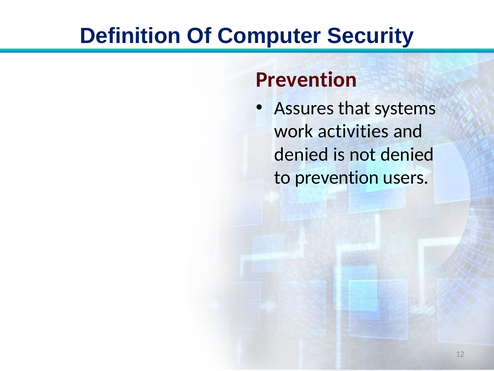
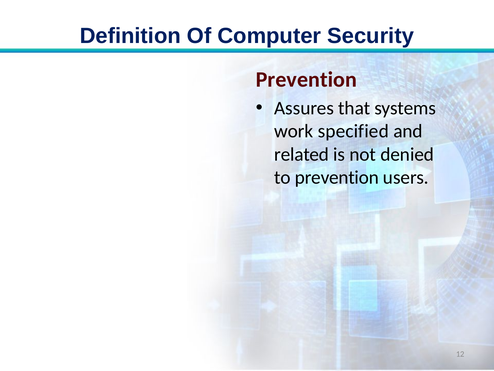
activities: activities -> specified
denied at (301, 154): denied -> related
